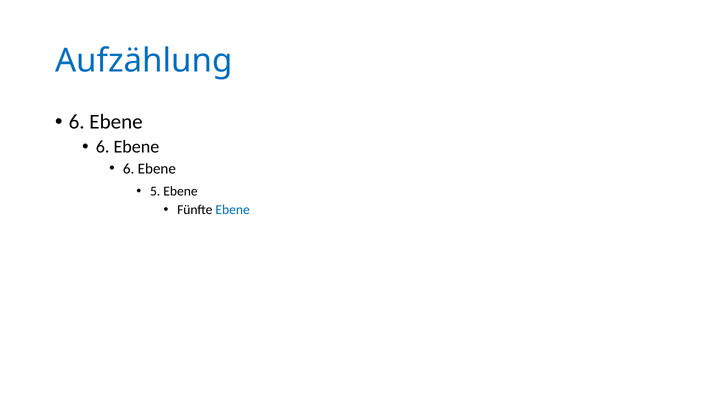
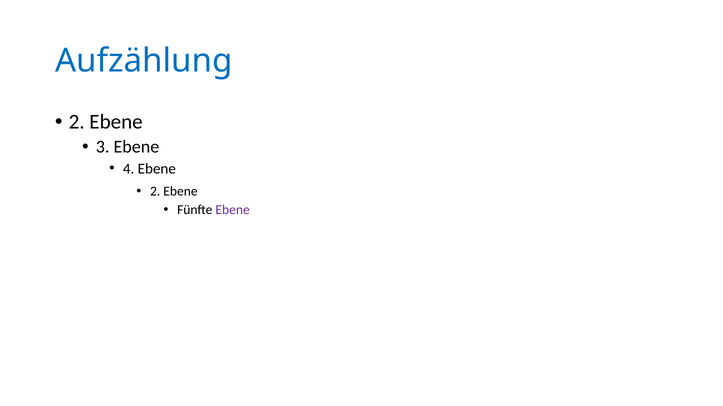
6 at (77, 122): 6 -> 2
6 at (103, 147): 6 -> 3
6 at (129, 169): 6 -> 4
5 at (155, 192): 5 -> 2
Ebene at (233, 210) colour: blue -> purple
